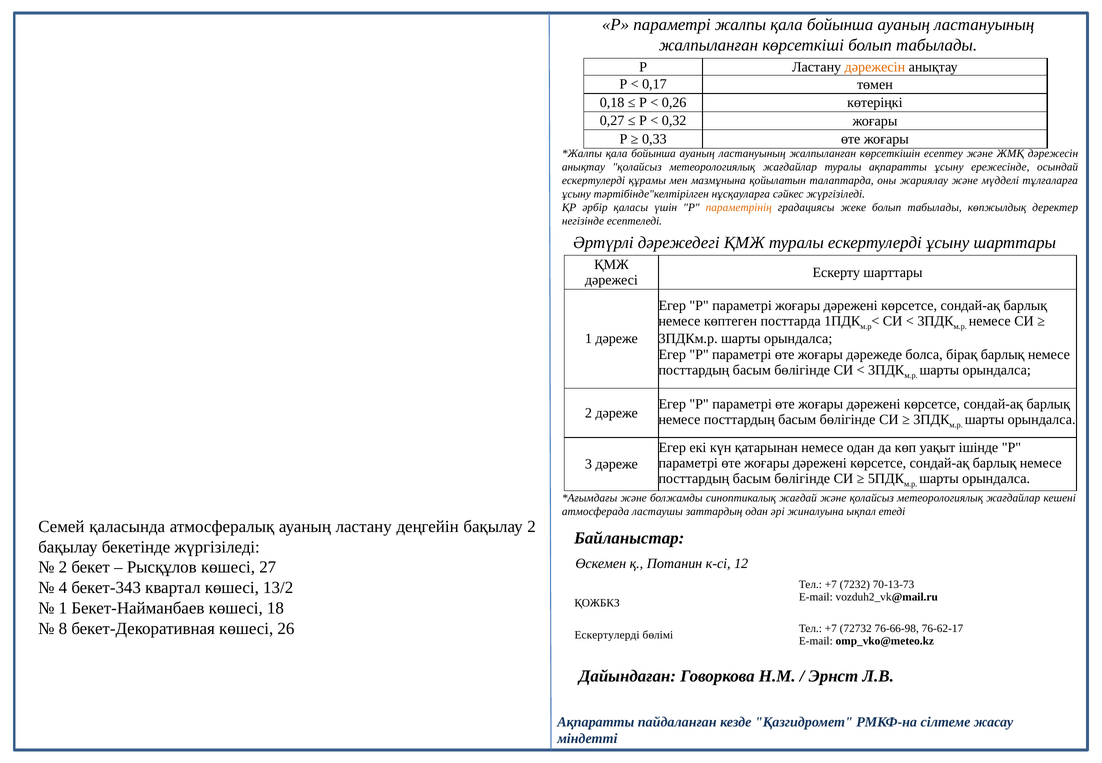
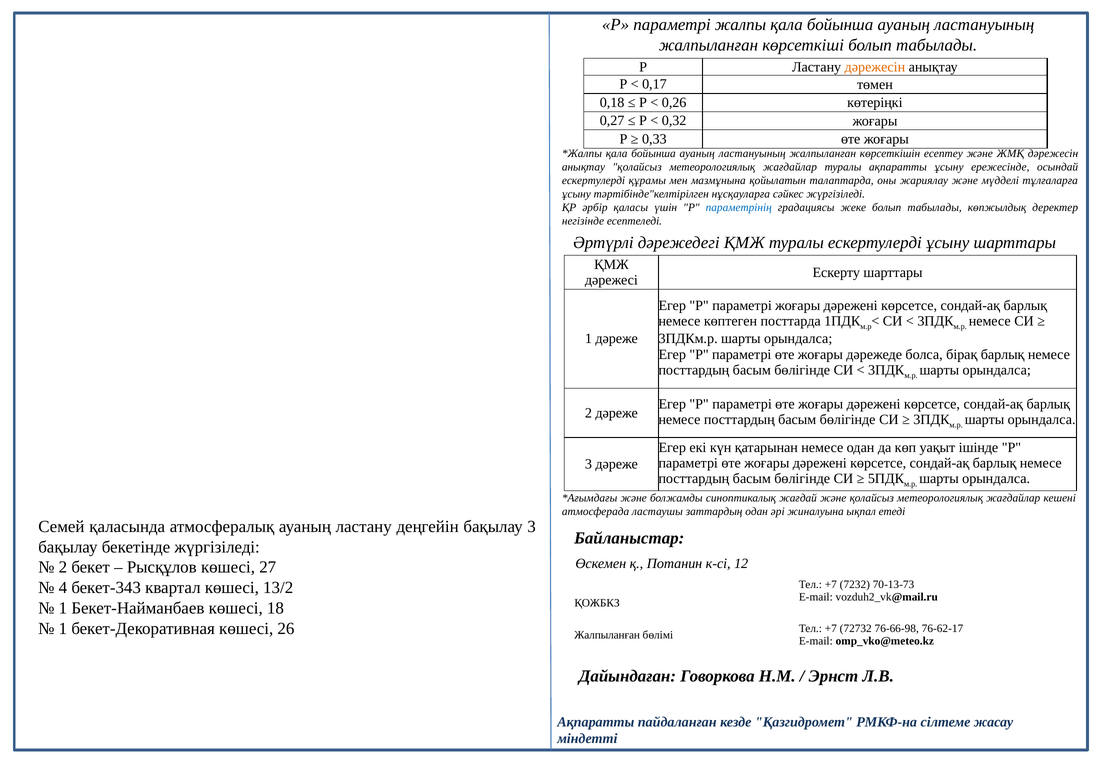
параметрінің colour: orange -> blue
бақылау 2: 2 -> 3
8 at (63, 628): 8 -> 1
Ескертулерді at (607, 635): Ескертулерді -> Жалпыланған
